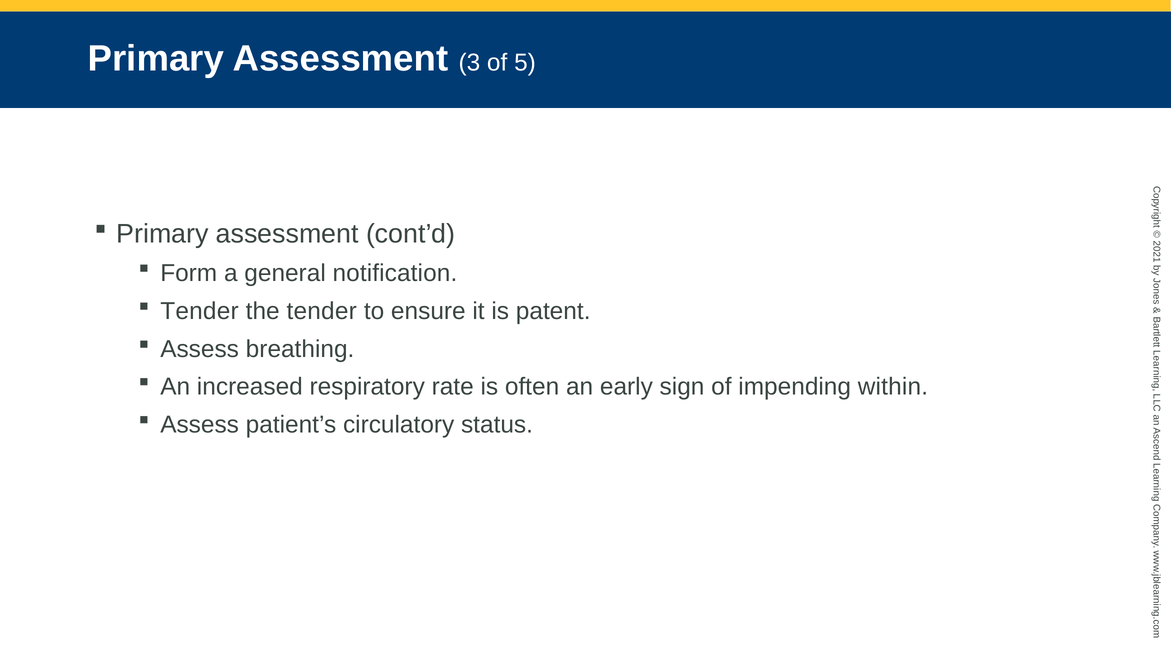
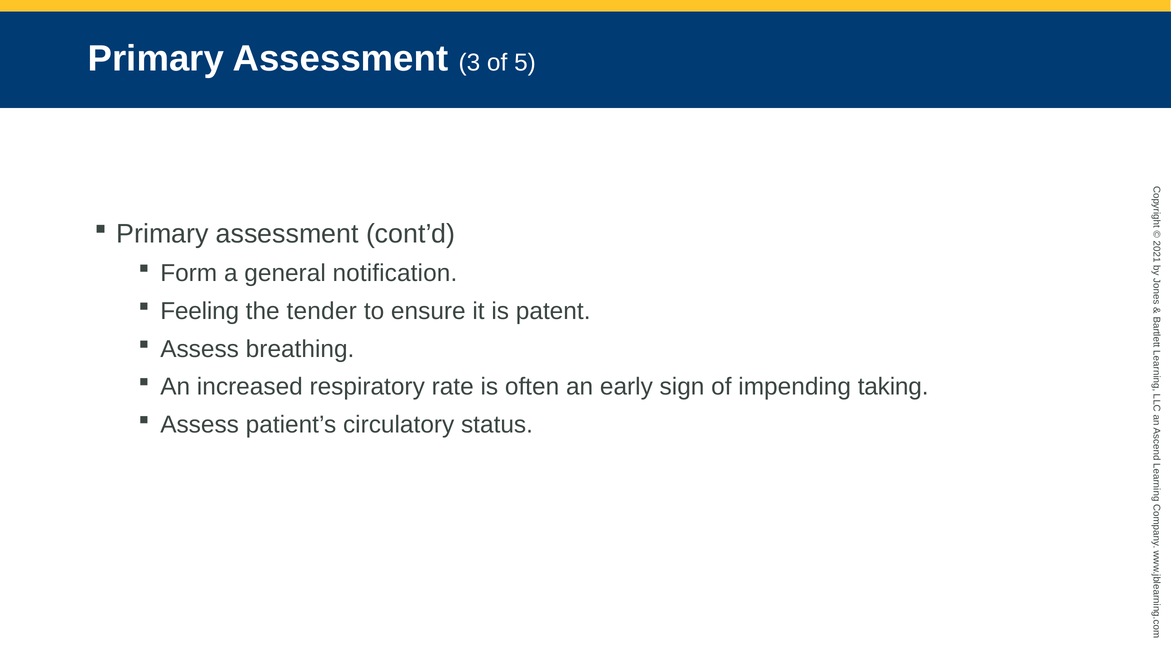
Tender at (200, 311): Tender -> Feeling
within: within -> taking
